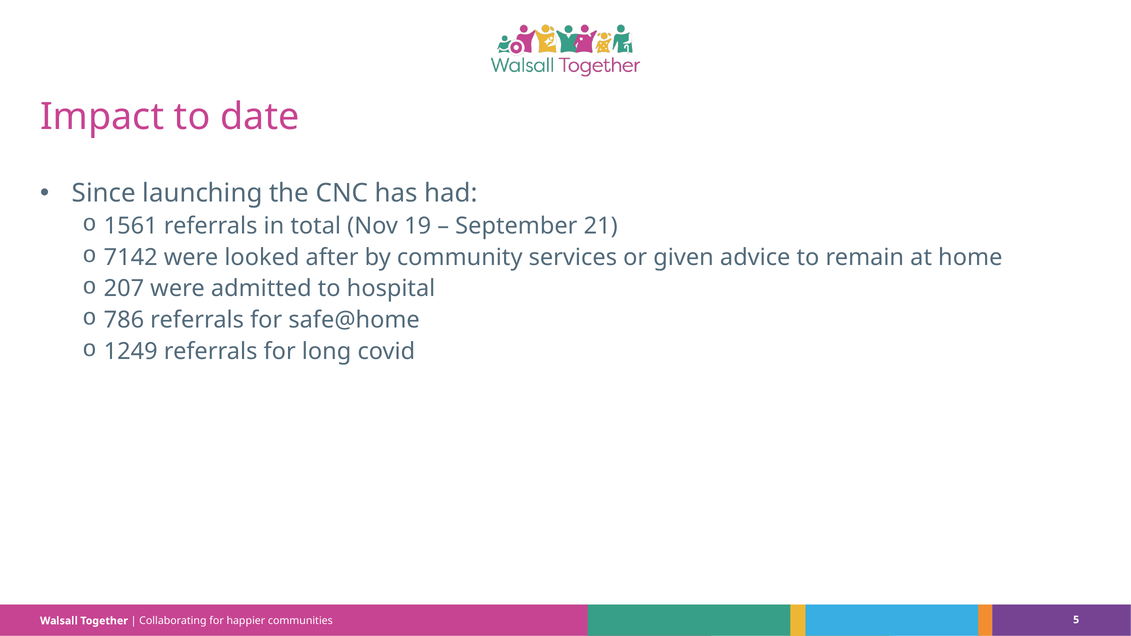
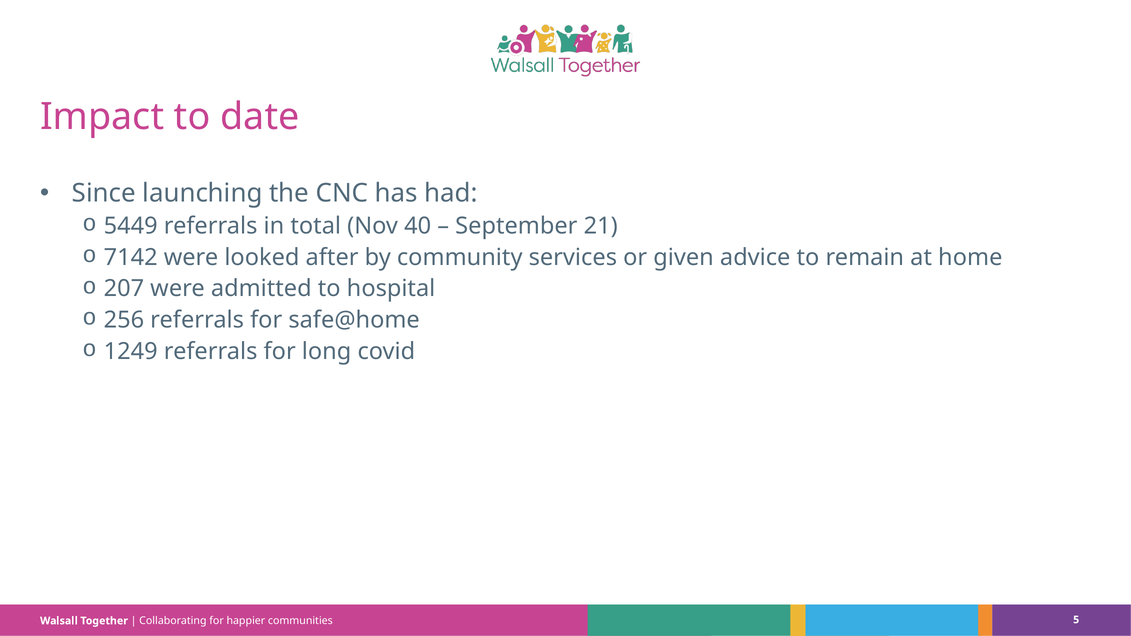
1561: 1561 -> 5449
19: 19 -> 40
786: 786 -> 256
